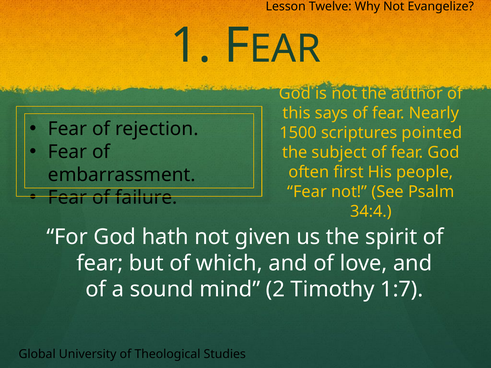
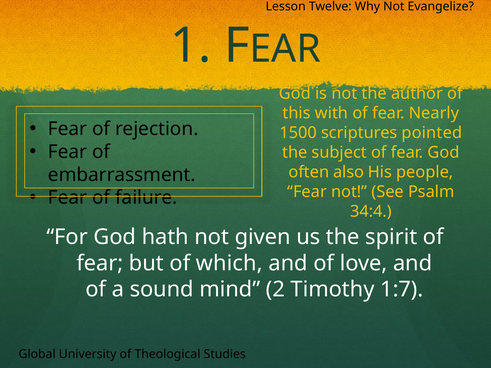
says: says -> with
first: first -> also
